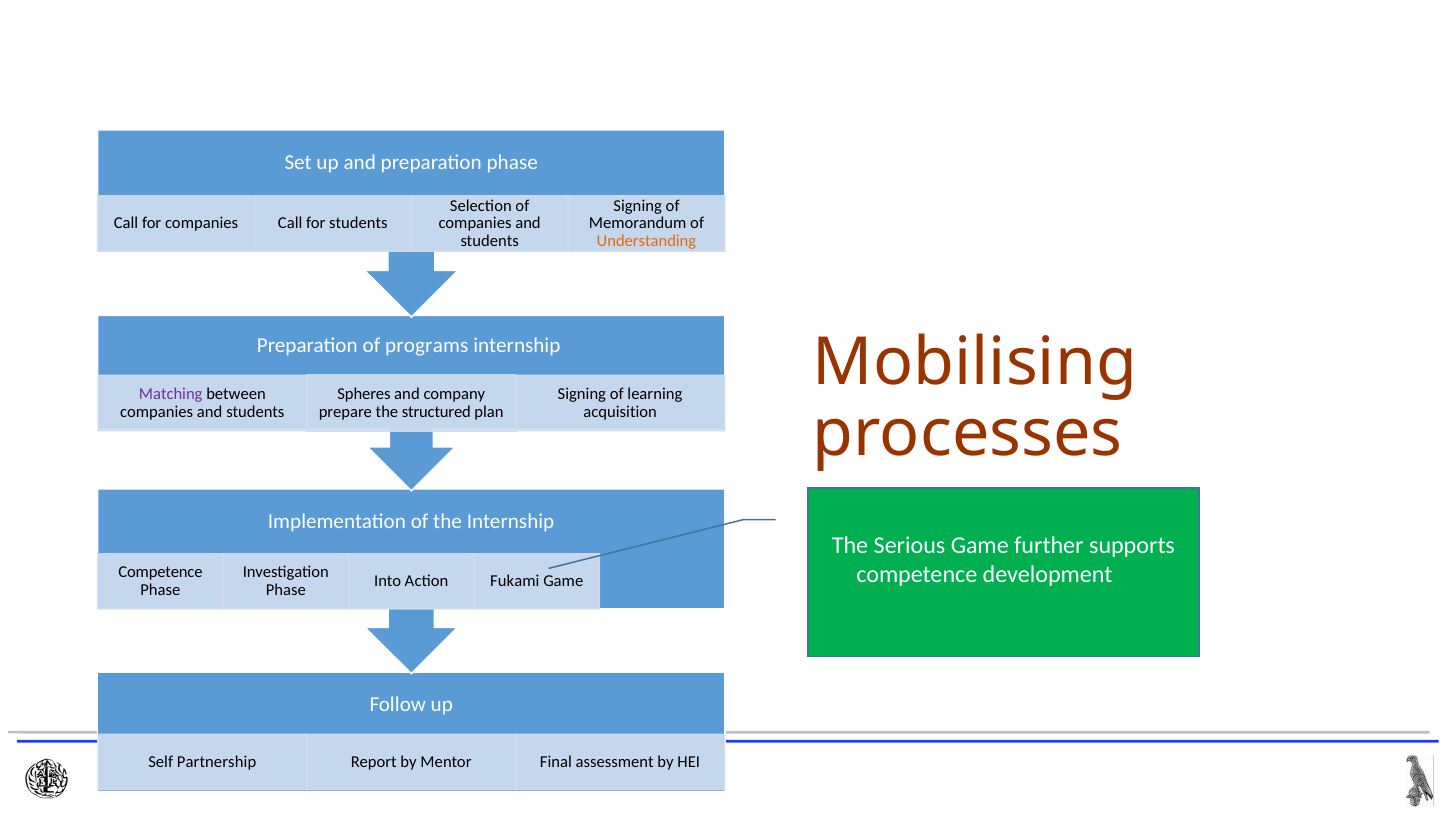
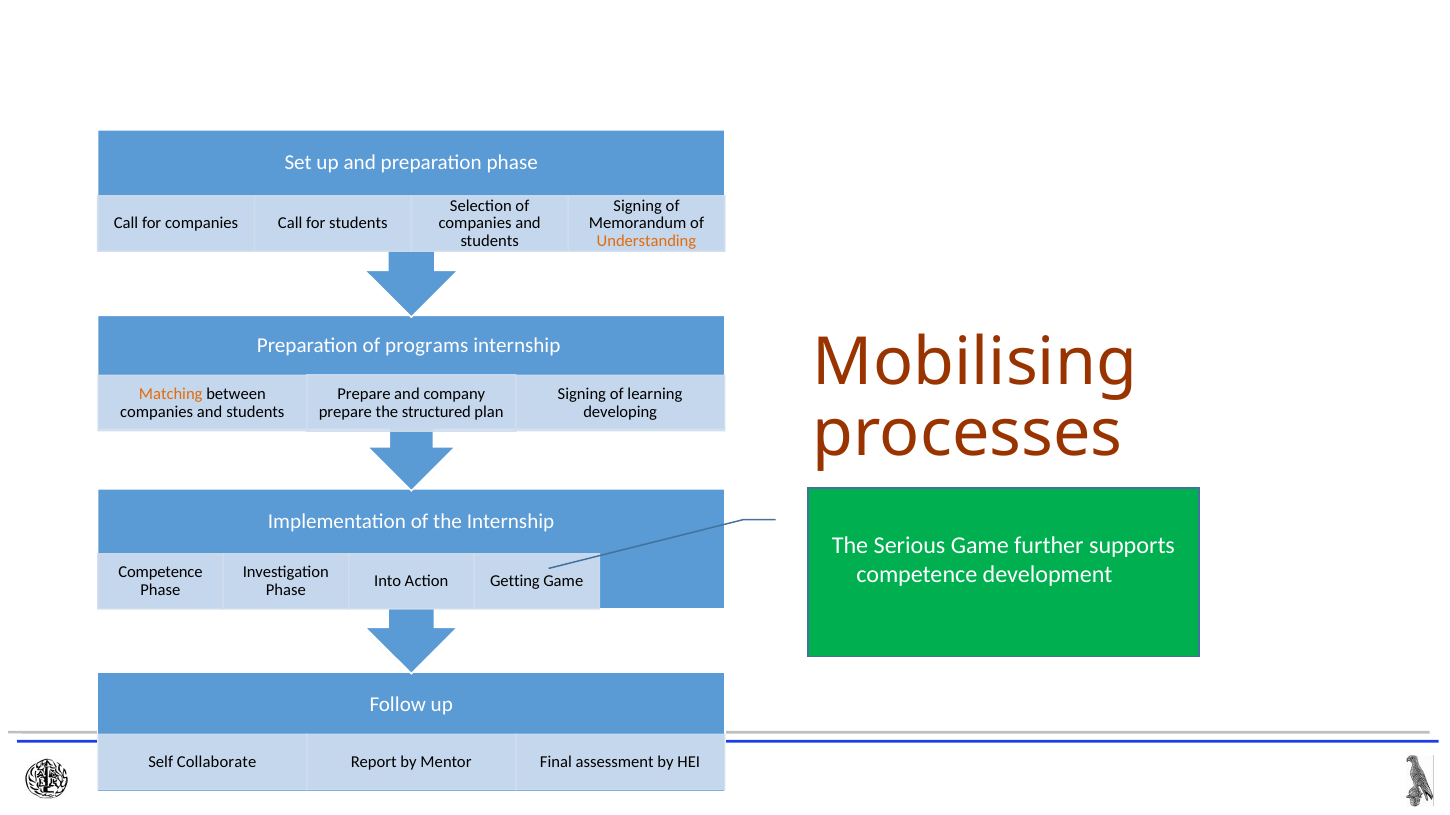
Matching colour: purple -> orange
Spheres at (364, 394): Spheres -> Prepare
acquisition: acquisition -> developing
Fukami: Fukami -> Getting
Partnership: Partnership -> Collaborate
